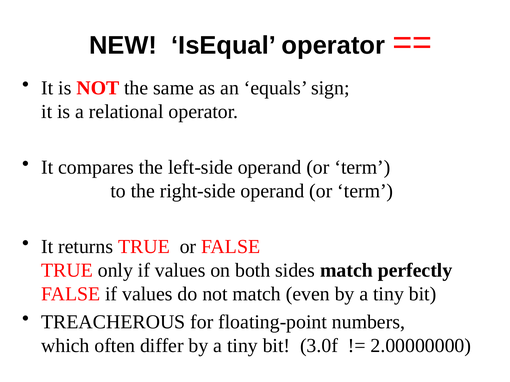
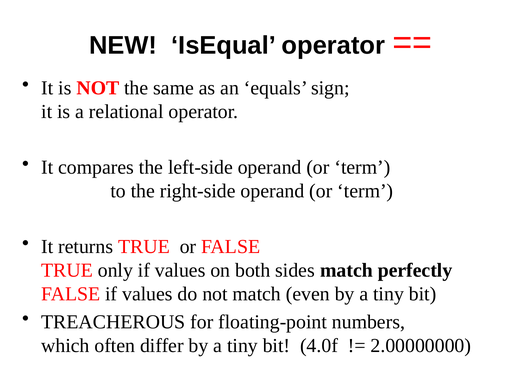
3.0f: 3.0f -> 4.0f
